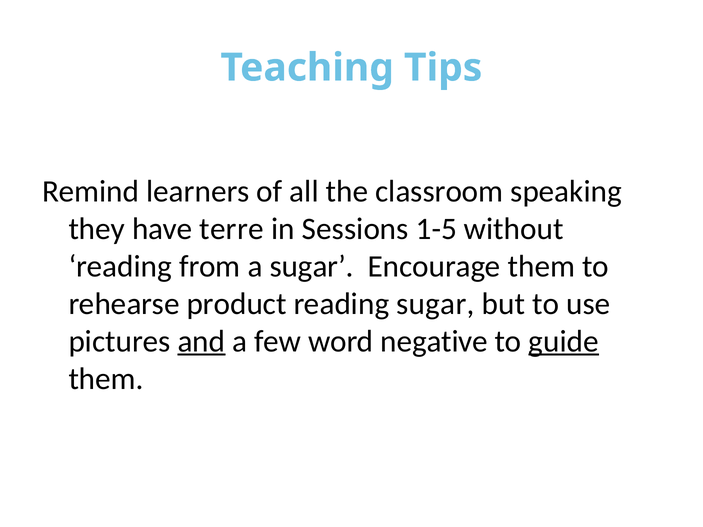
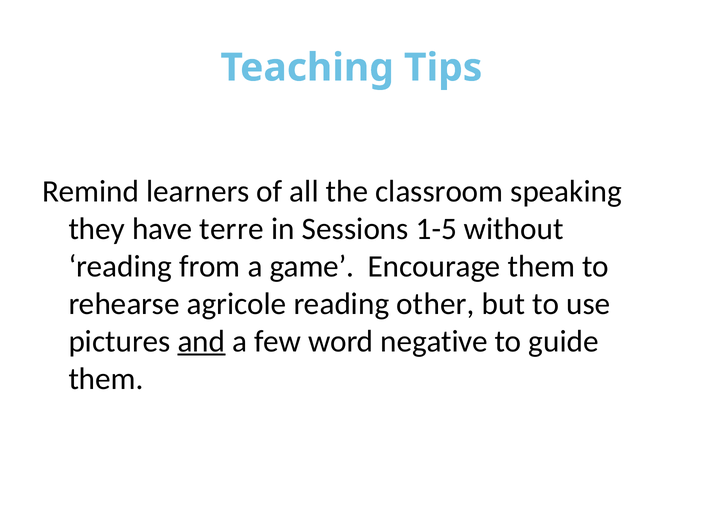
a sugar: sugar -> game
product: product -> agricole
reading sugar: sugar -> other
guide underline: present -> none
